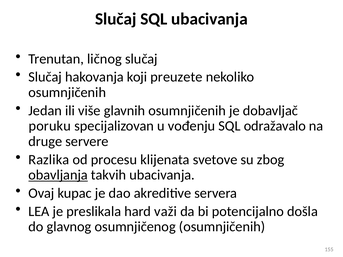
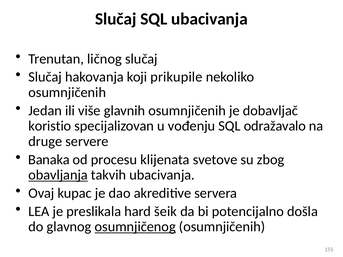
preuzete: preuzete -> prikupile
poruku: poruku -> koristio
Razlika: Razlika -> Banaka
važi: važi -> šeik
osumnjičenog underline: none -> present
